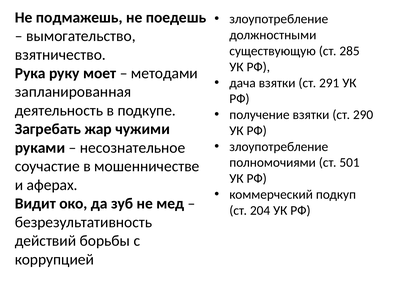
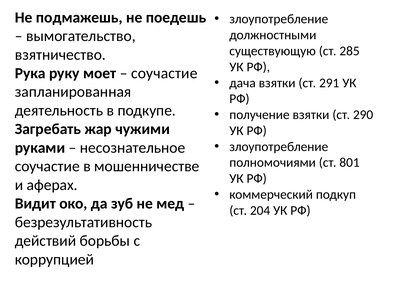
методами at (164, 73): методами -> соучастие
501: 501 -> 801
